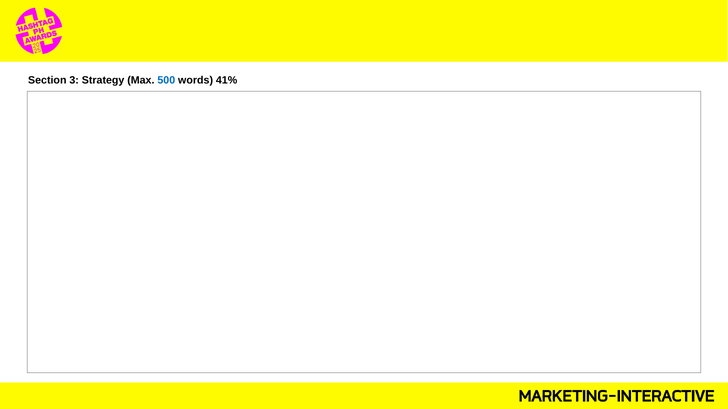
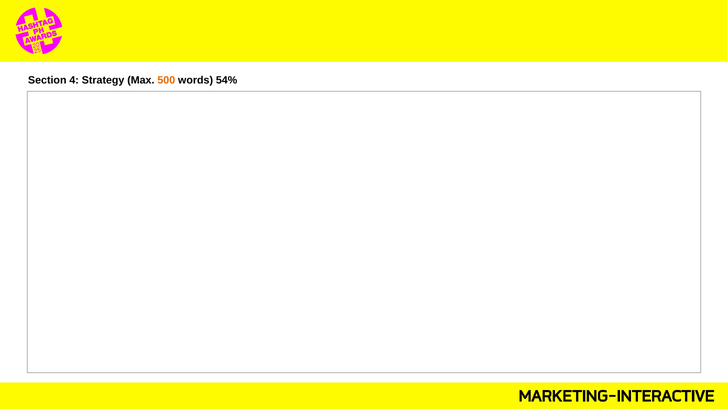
3: 3 -> 4
500 colour: blue -> orange
41%: 41% -> 54%
